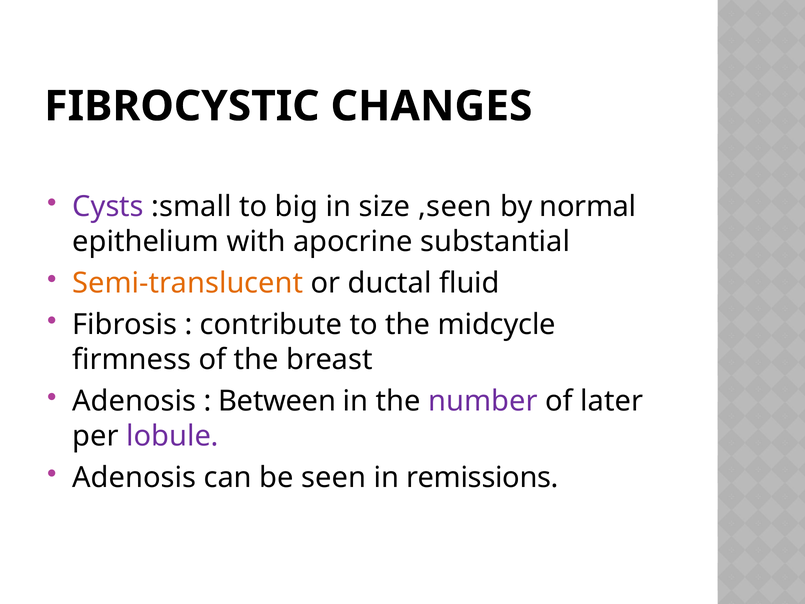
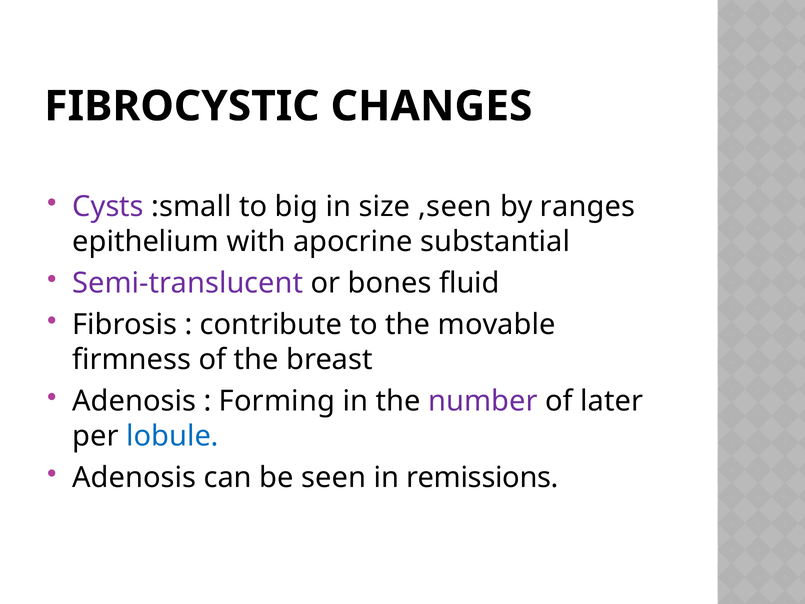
normal: normal -> ranges
Semi-translucent colour: orange -> purple
ductal: ductal -> bones
midcycle: midcycle -> movable
Between: Between -> Forming
lobule colour: purple -> blue
